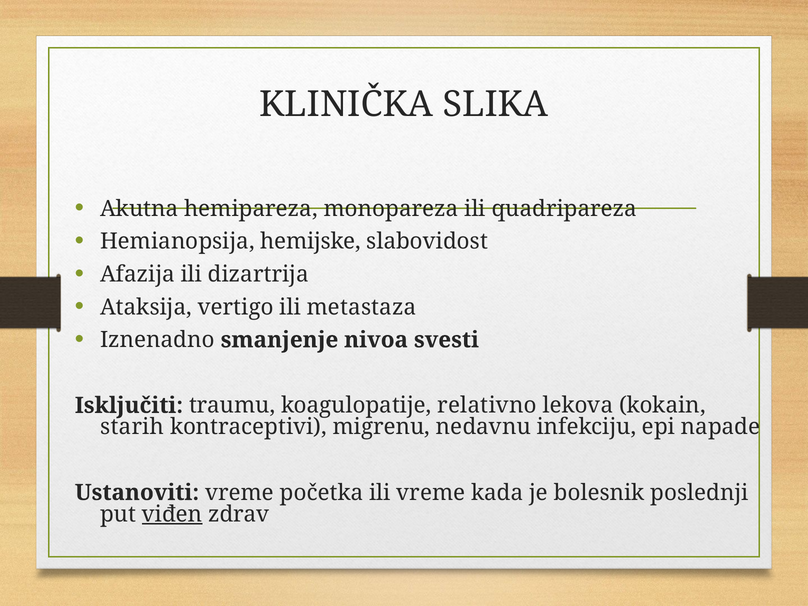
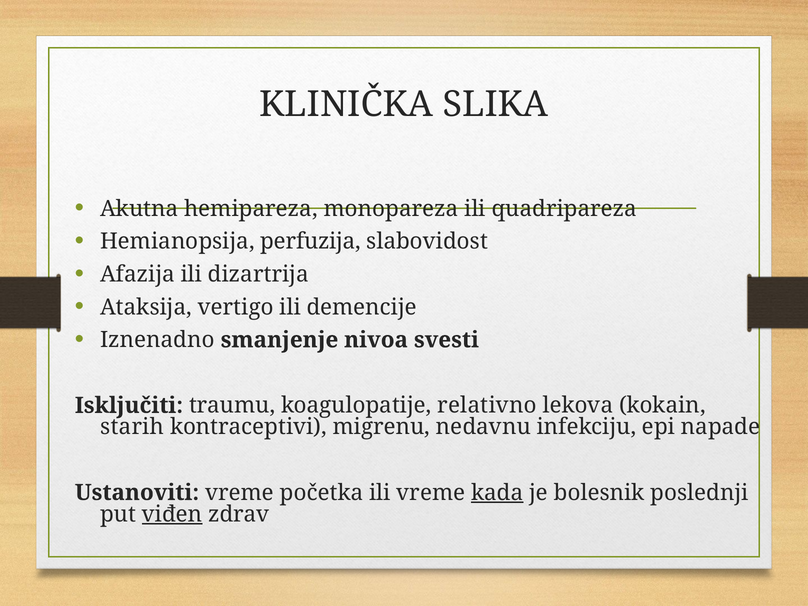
hemijske: hemijske -> perfuzija
metastaza: metastaza -> demencije
kada underline: none -> present
